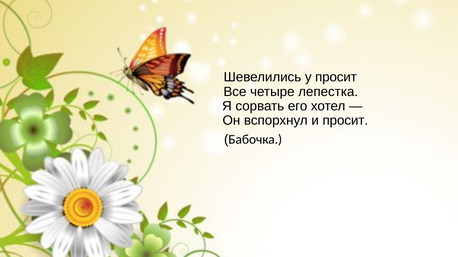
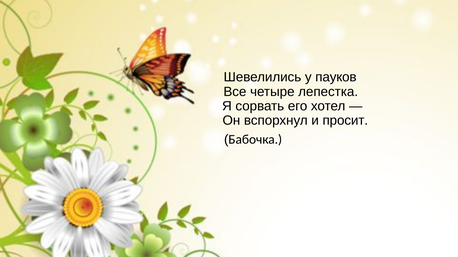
у просит: просит -> пауков
